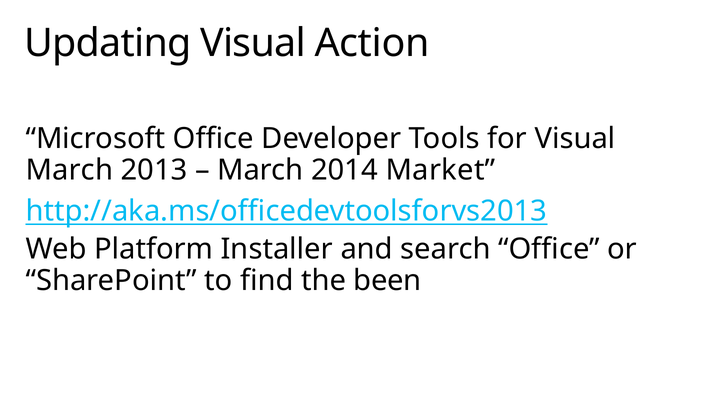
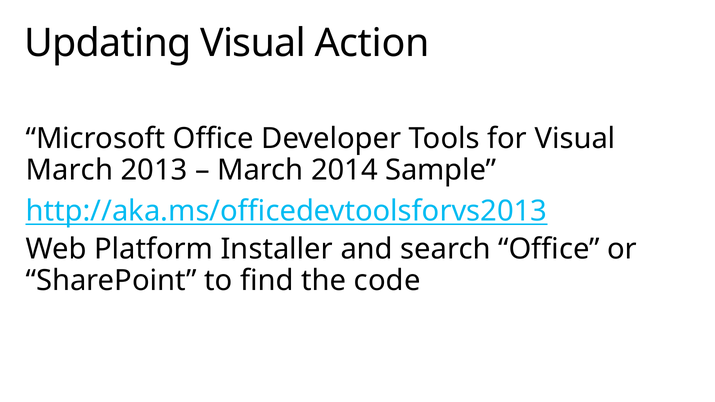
Market: Market -> Sample
been: been -> code
